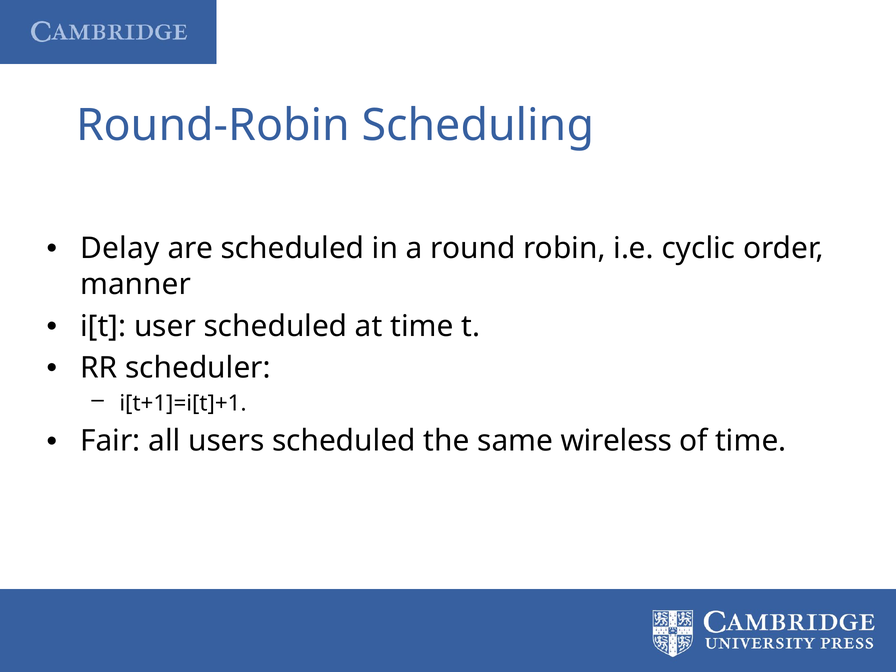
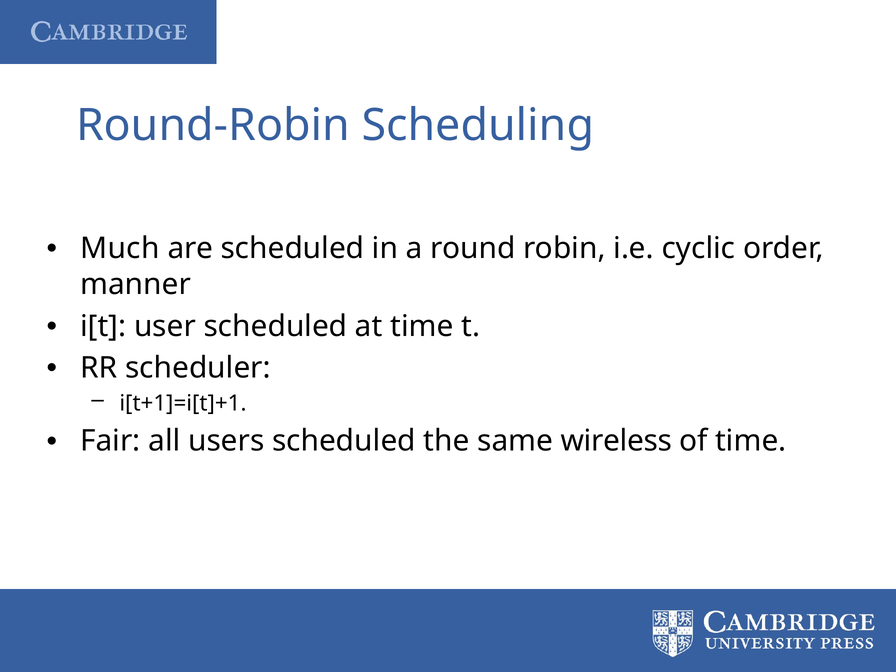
Delay: Delay -> Much
